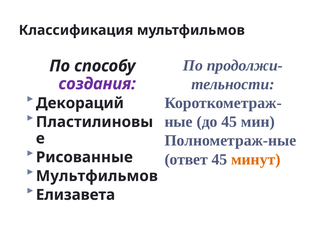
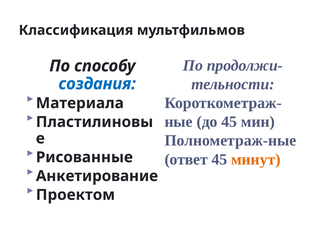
создания colour: purple -> blue
Декораций: Декораций -> Материала
Мультфильмов at (97, 176): Мультфильмов -> Анкетирование
Елизавета: Елизавета -> Проектом
